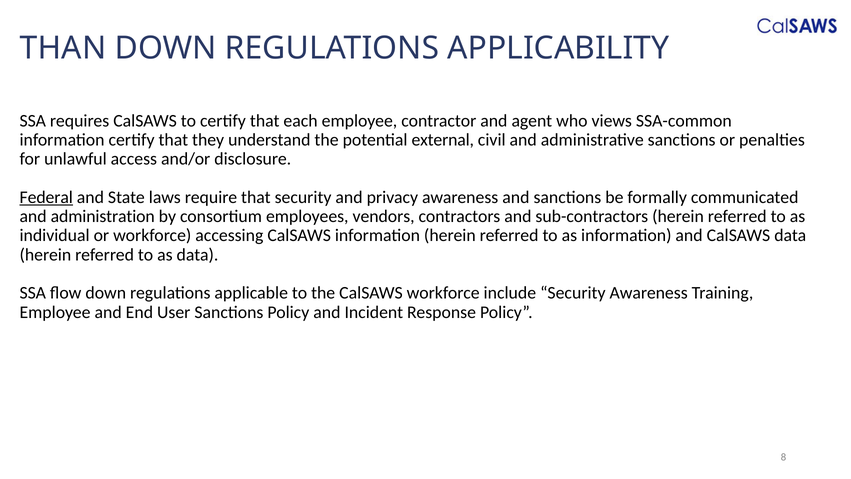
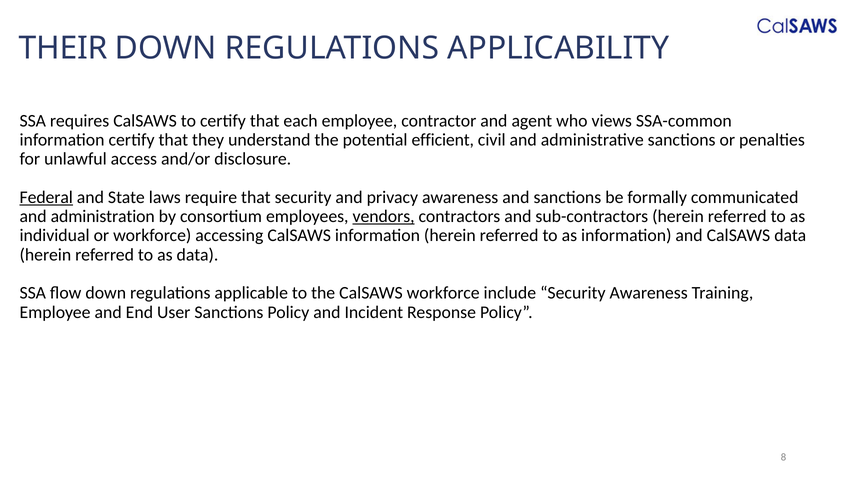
THAN: THAN -> THEIR
external: external -> efficient
vendors underline: none -> present
